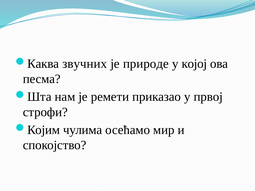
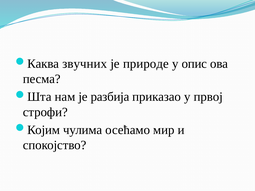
којој: којој -> опис
ремети: ремети -> разбија
